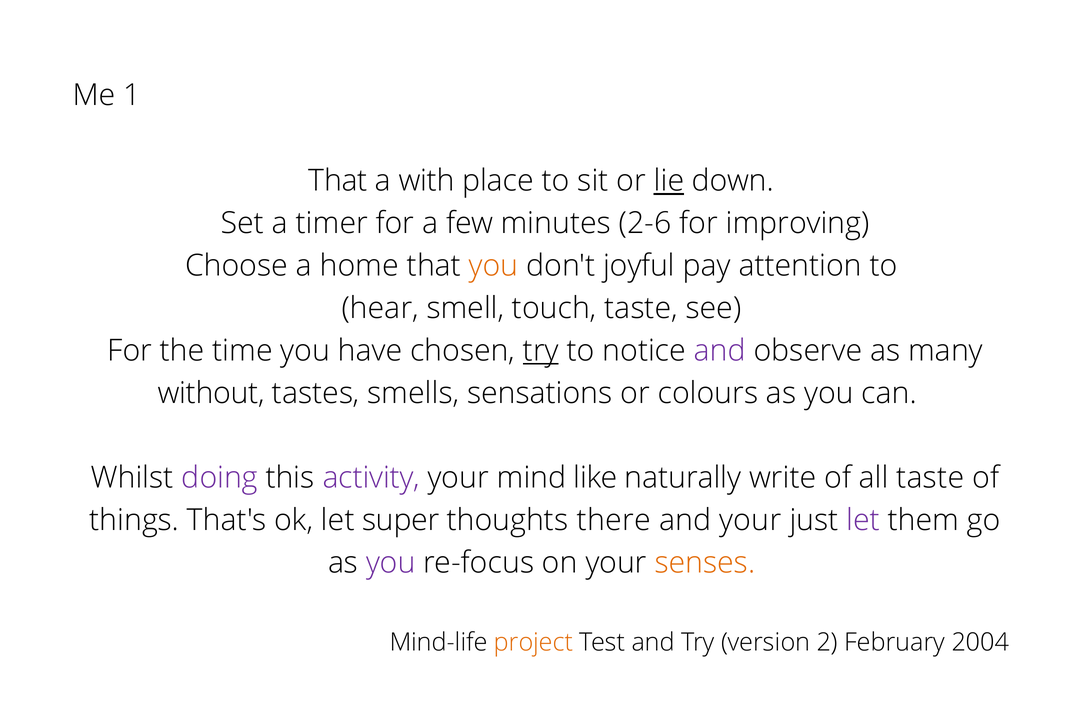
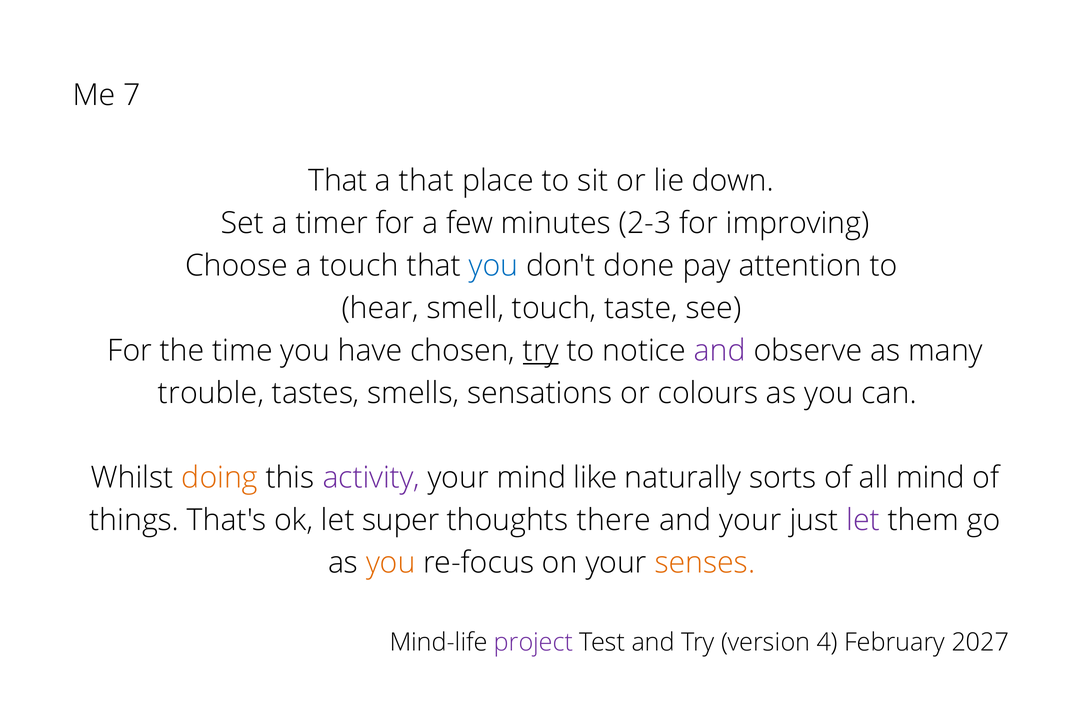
1: 1 -> 7
a with: with -> that
lie underline: present -> none
2-6: 2-6 -> 2-3
a home: home -> touch
you at (494, 266) colour: orange -> blue
joyful: joyful -> done
without: without -> trouble
doing colour: purple -> orange
write: write -> sorts
all taste: taste -> mind
you at (391, 563) colour: purple -> orange
project colour: orange -> purple
2: 2 -> 4
2004: 2004 -> 2027
